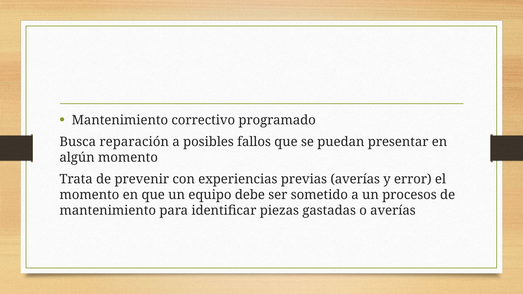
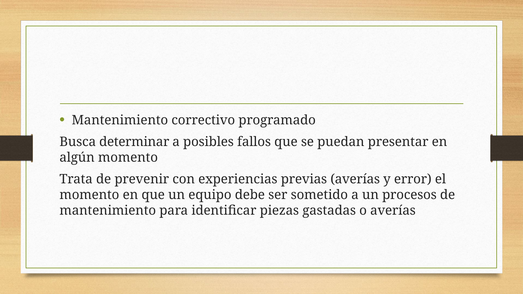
reparación: reparación -> determinar
